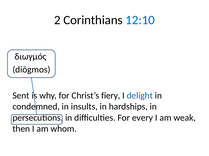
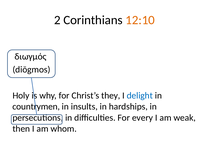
12:10 colour: blue -> orange
Sent: Sent -> Holy
fiery: fiery -> they
condemned: condemned -> countrymen
